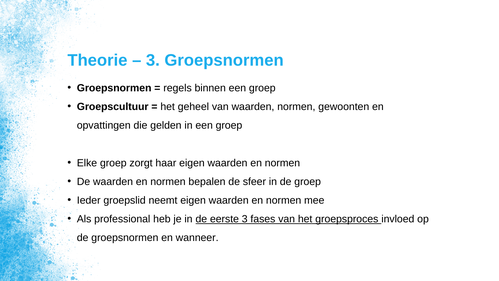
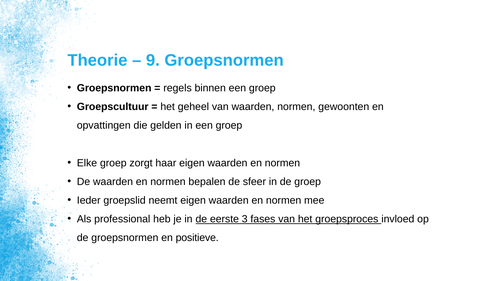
3 at (153, 60): 3 -> 9
wanneer: wanneer -> positieve
